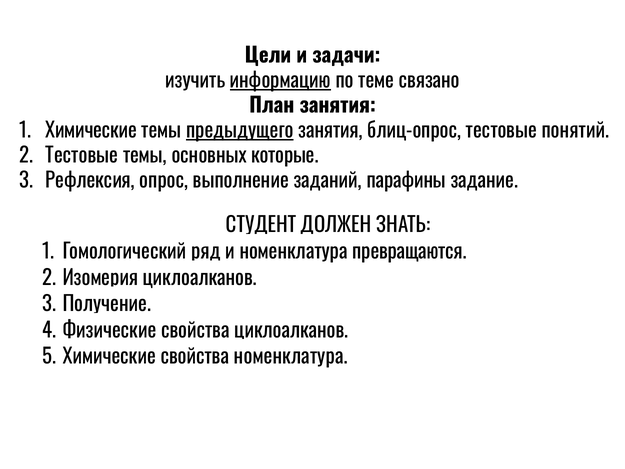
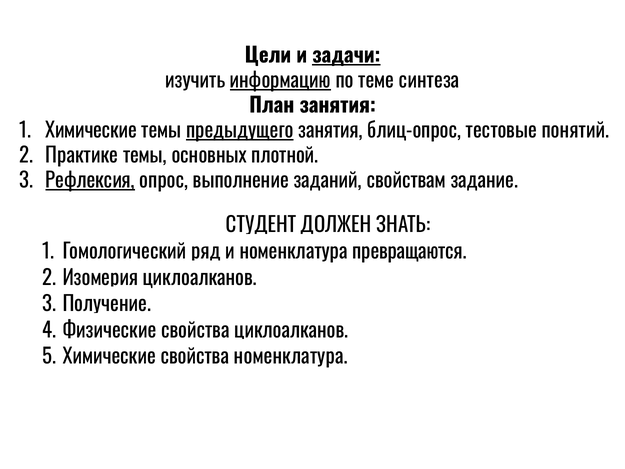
задачи underline: none -> present
связано: связано -> синтеза
Тестовые at (82, 156): Тестовые -> Практике
которые: которые -> плотной
Рефлексия underline: none -> present
парафины: парафины -> свойствам
